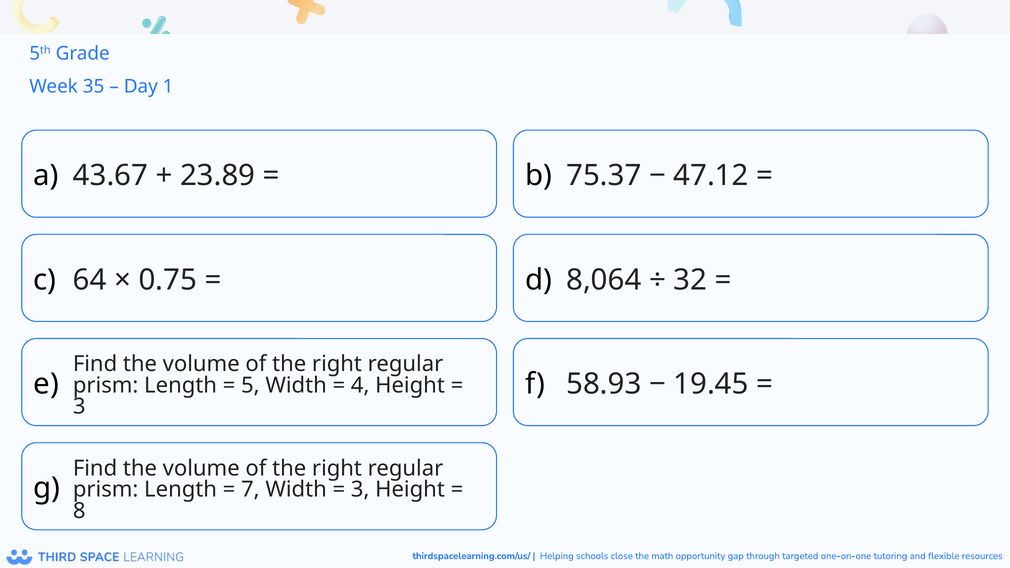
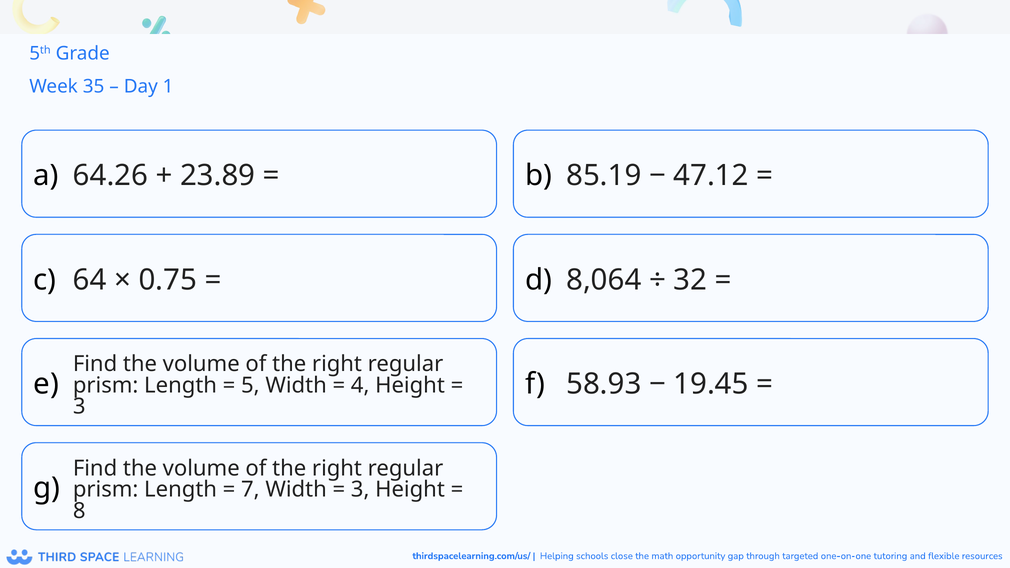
43.67: 43.67 -> 64.26
75.37: 75.37 -> 85.19
